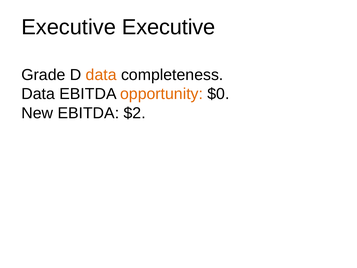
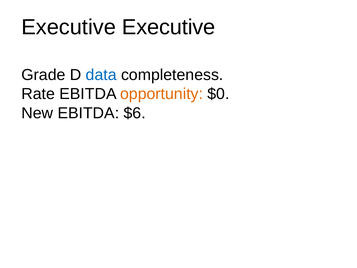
data at (101, 75) colour: orange -> blue
Data at (38, 94): Data -> Rate
$2: $2 -> $6
